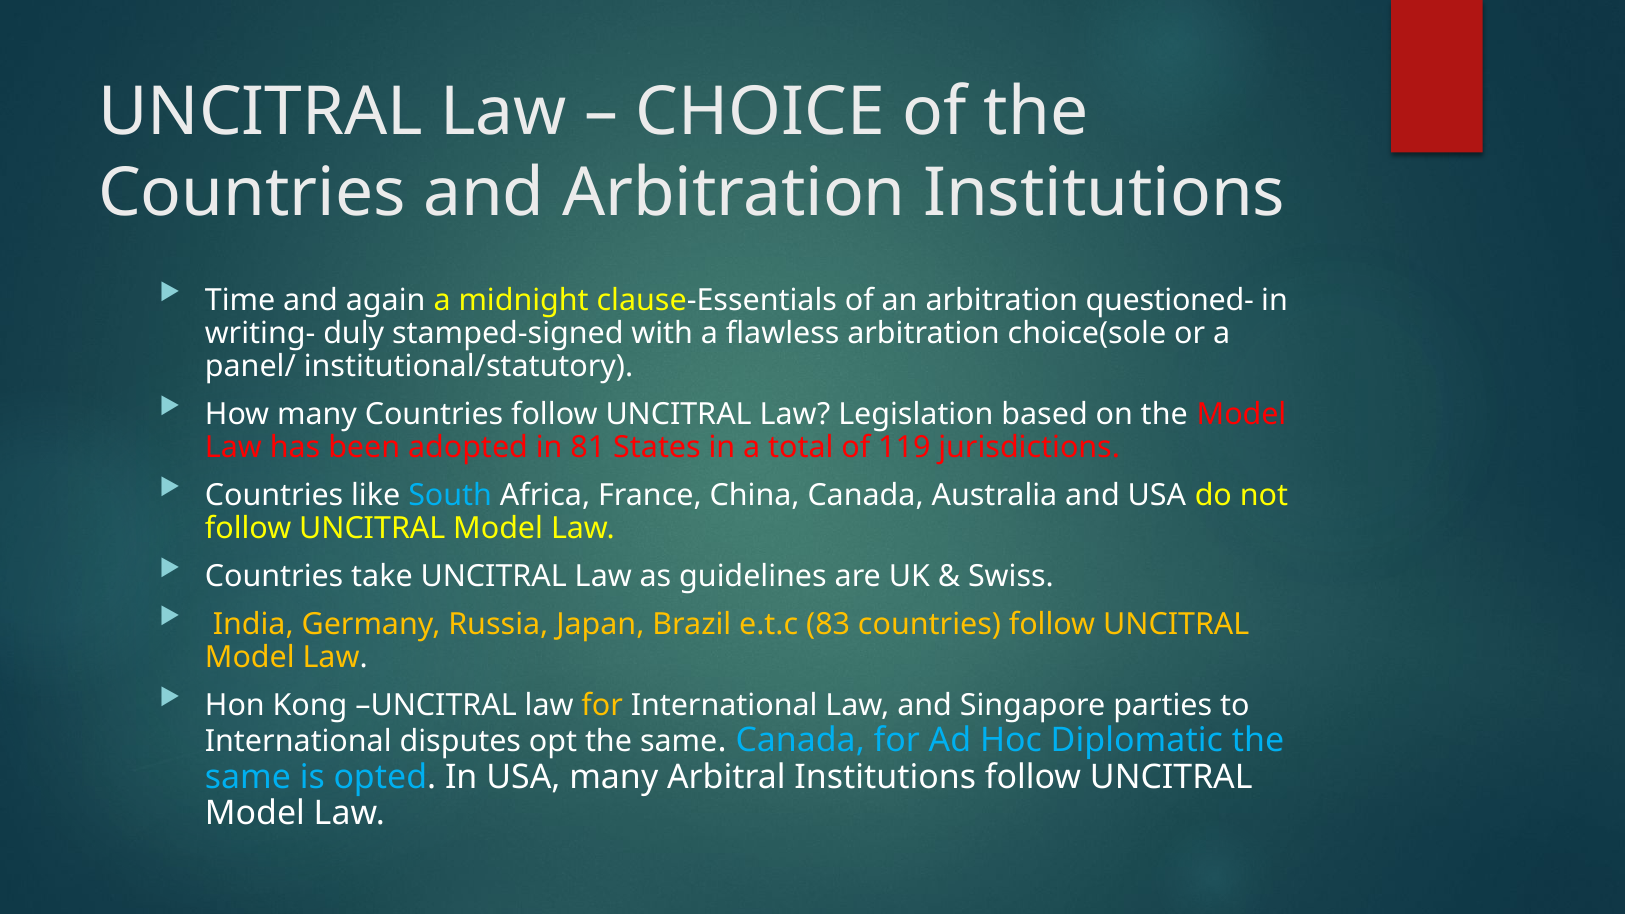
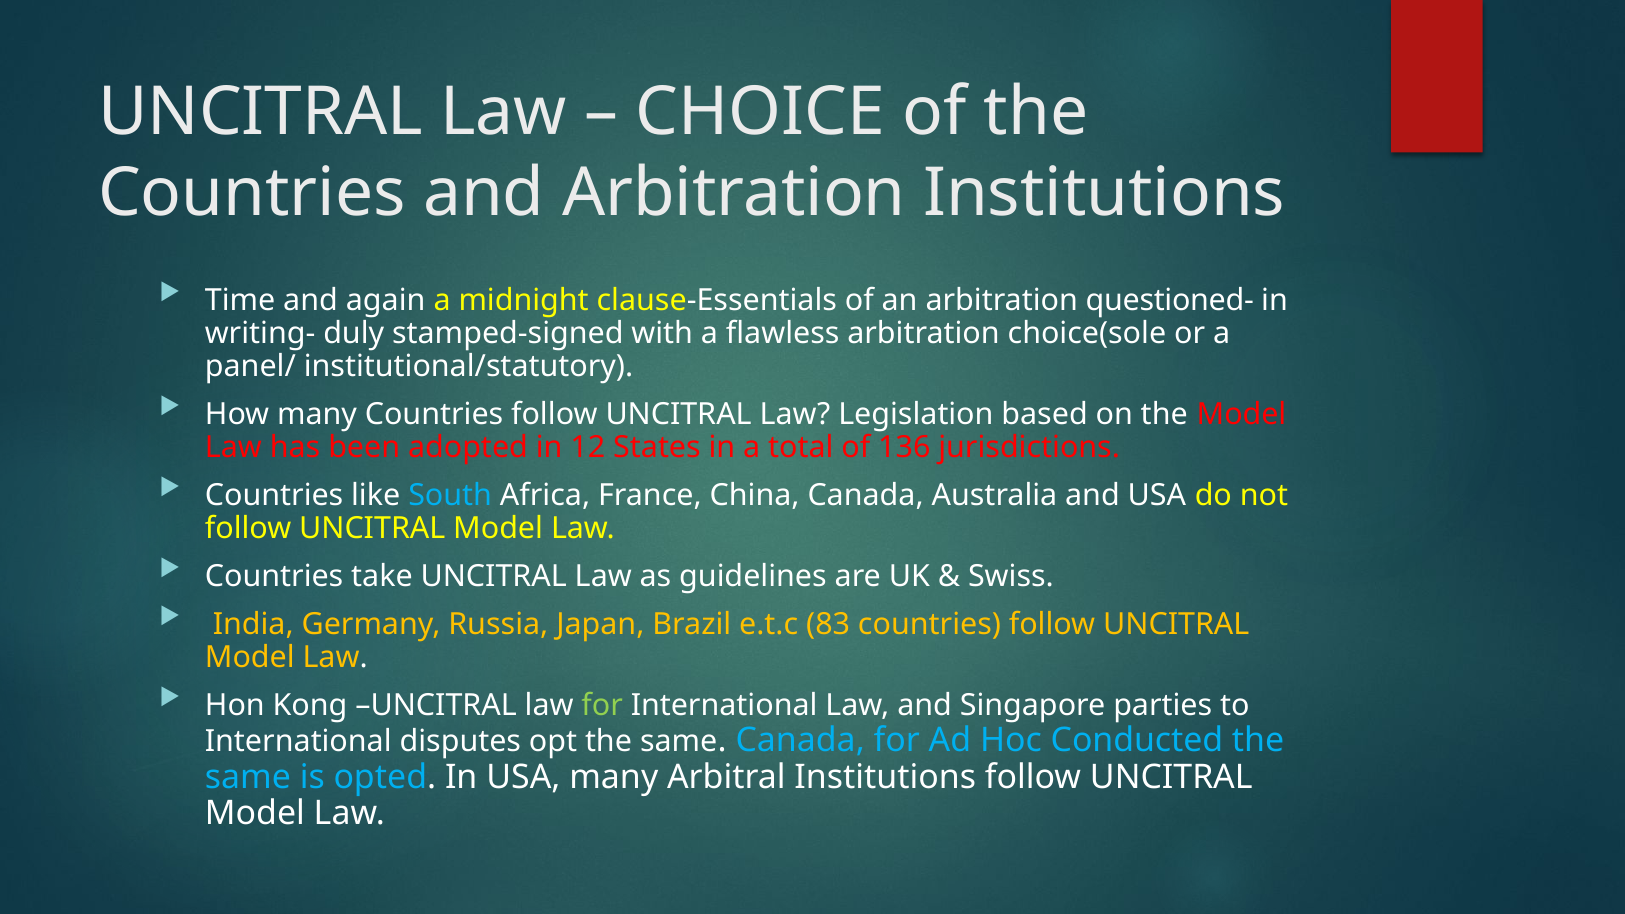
81: 81 -> 12
119: 119 -> 136
for at (602, 705) colour: yellow -> light green
Diplomatic: Diplomatic -> Conducted
